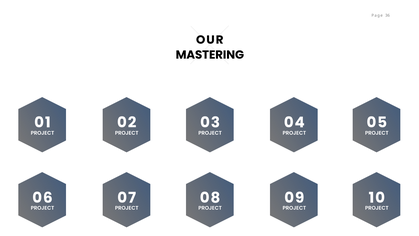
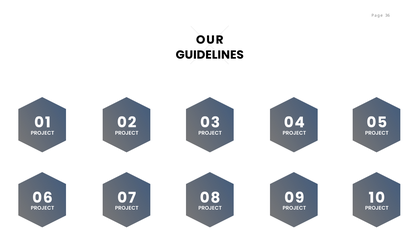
MASTERING: MASTERING -> GUIDELINES
